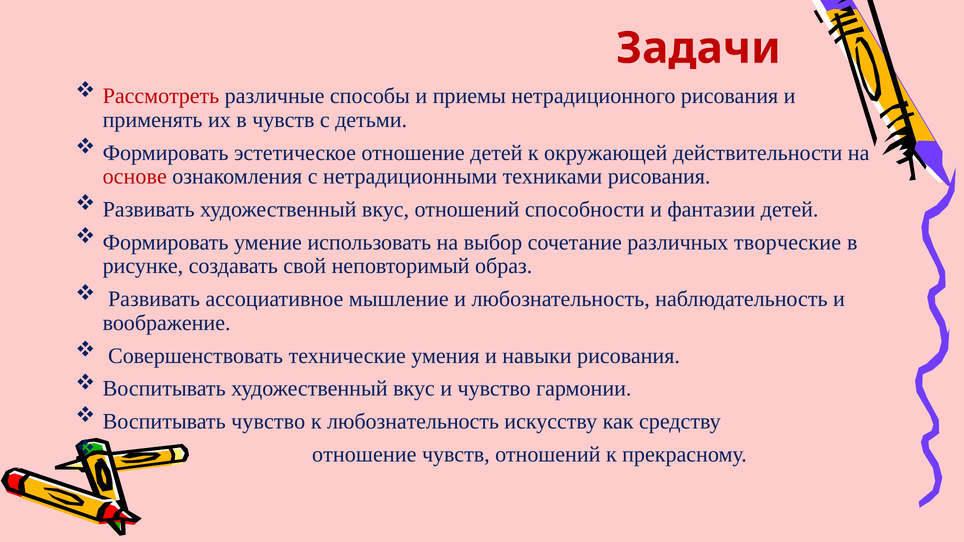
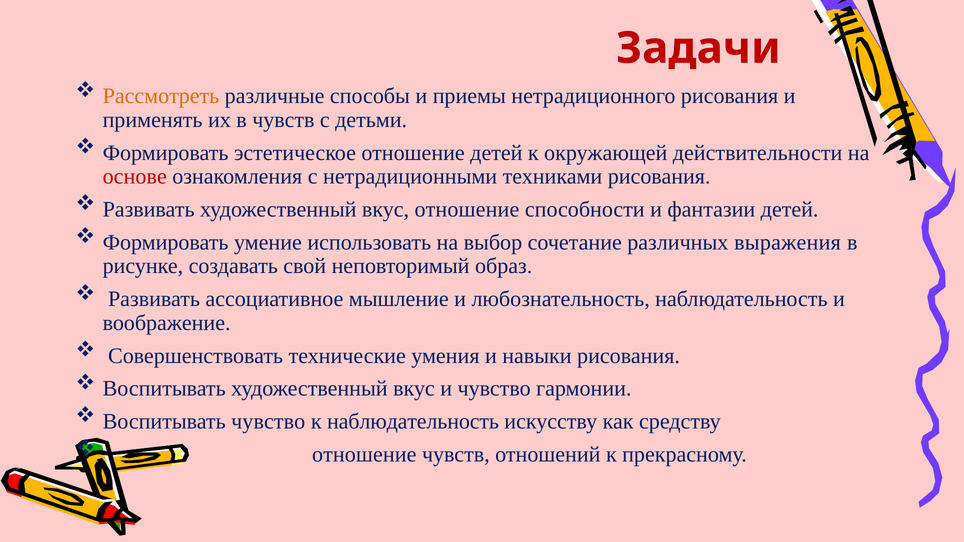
Рассмотреть colour: red -> orange
вкус отношений: отношений -> отношение
творческие: творческие -> выражения
к любознательность: любознательность -> наблюдательность
